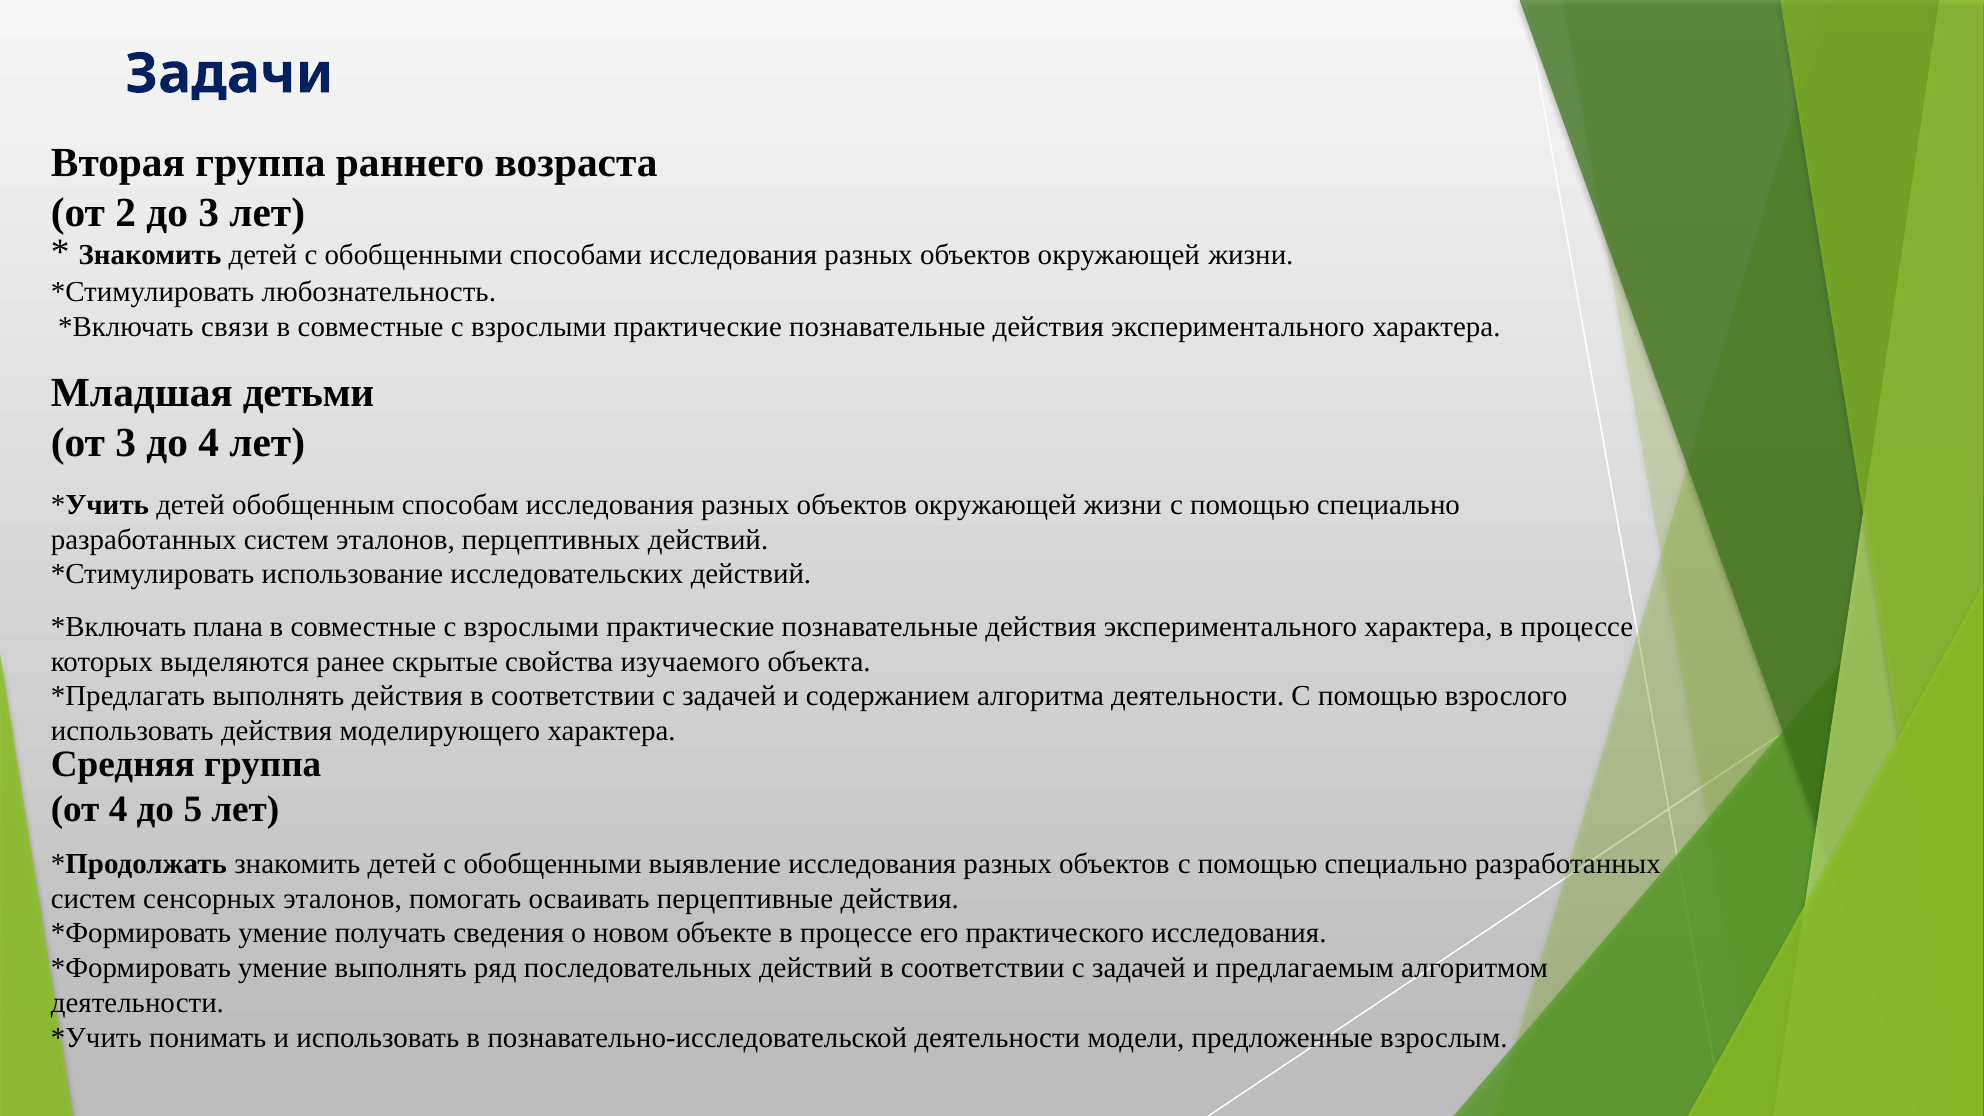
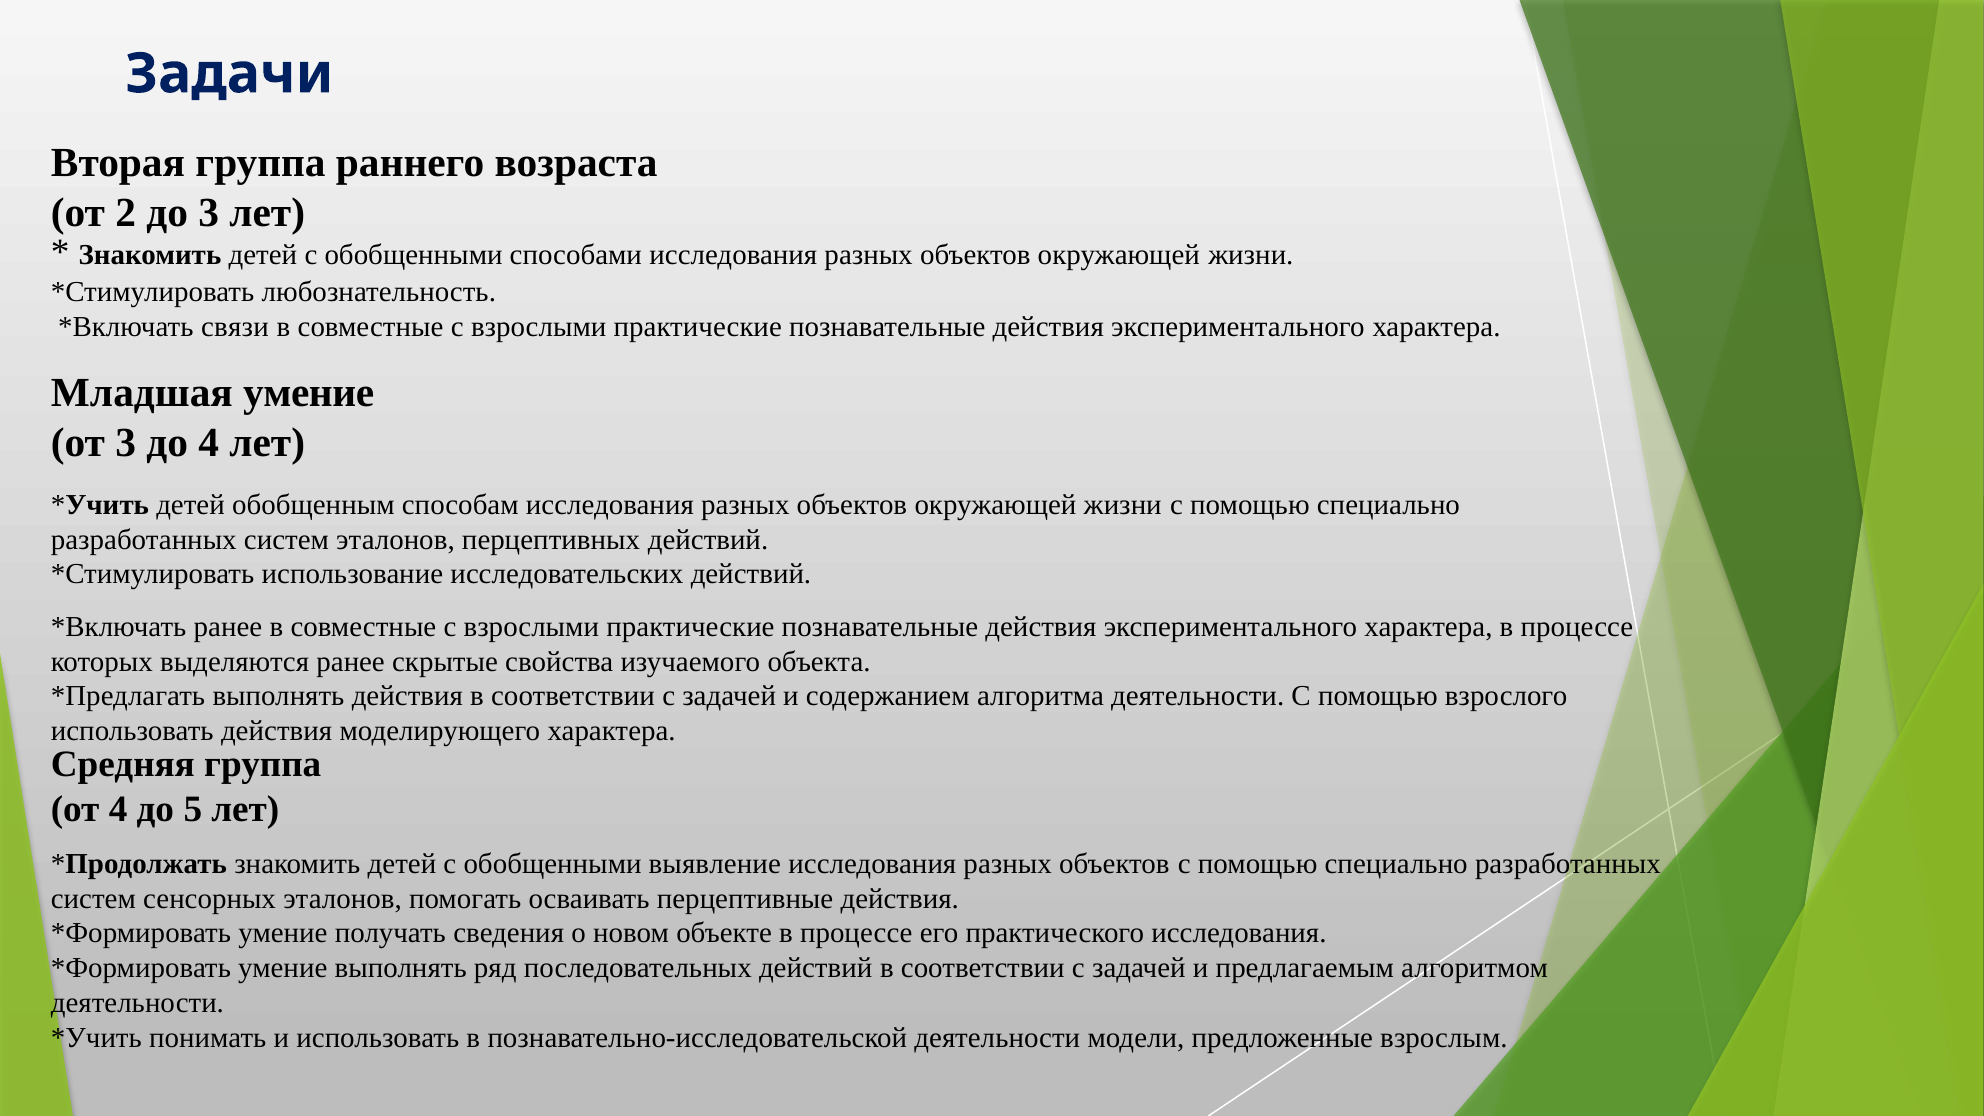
Младшая детьми: детьми -> умение
плана at (228, 627): плана -> ранее
